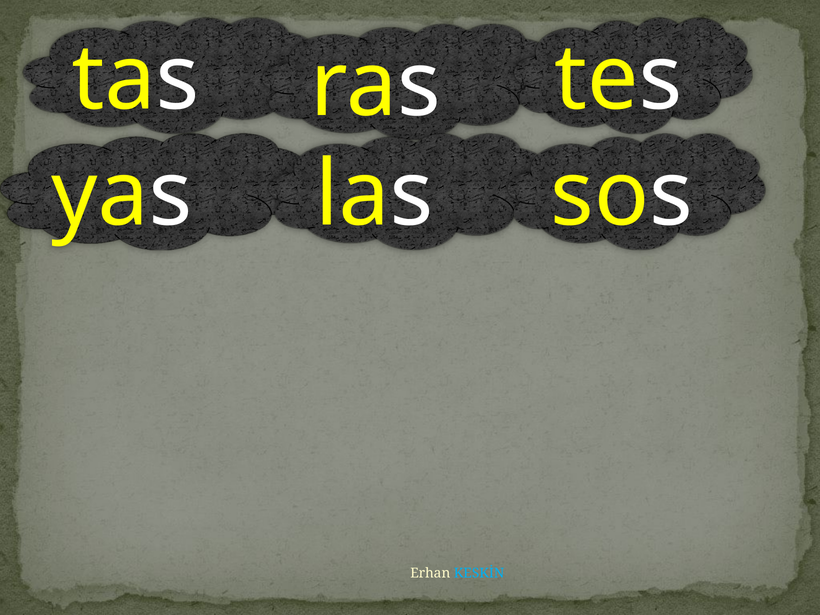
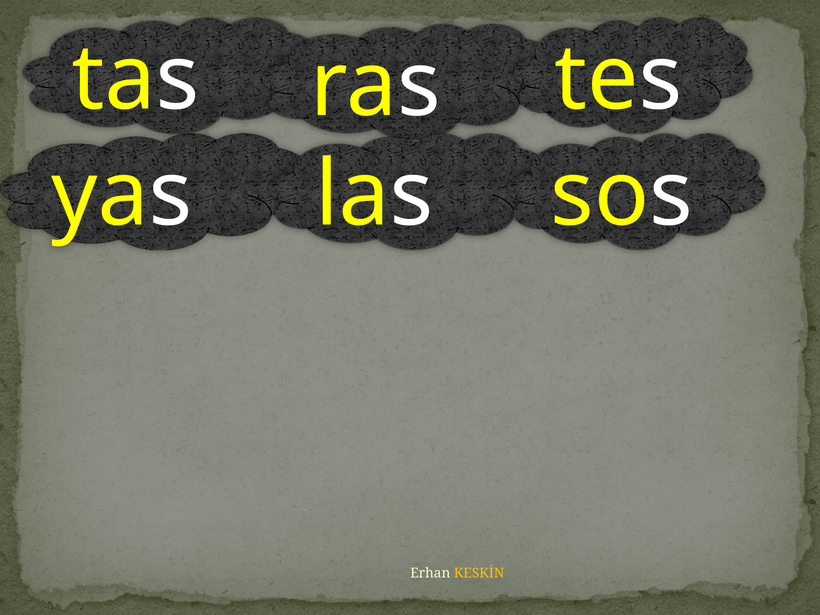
KESKİN colour: light blue -> yellow
